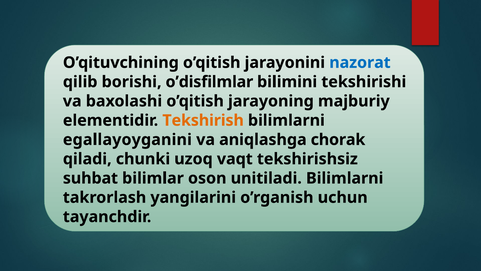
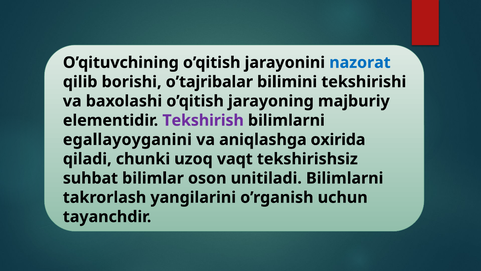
o’disfilmlar: o’disfilmlar -> o’tajribalar
Tekshirish colour: orange -> purple
chorak: chorak -> oxirida
